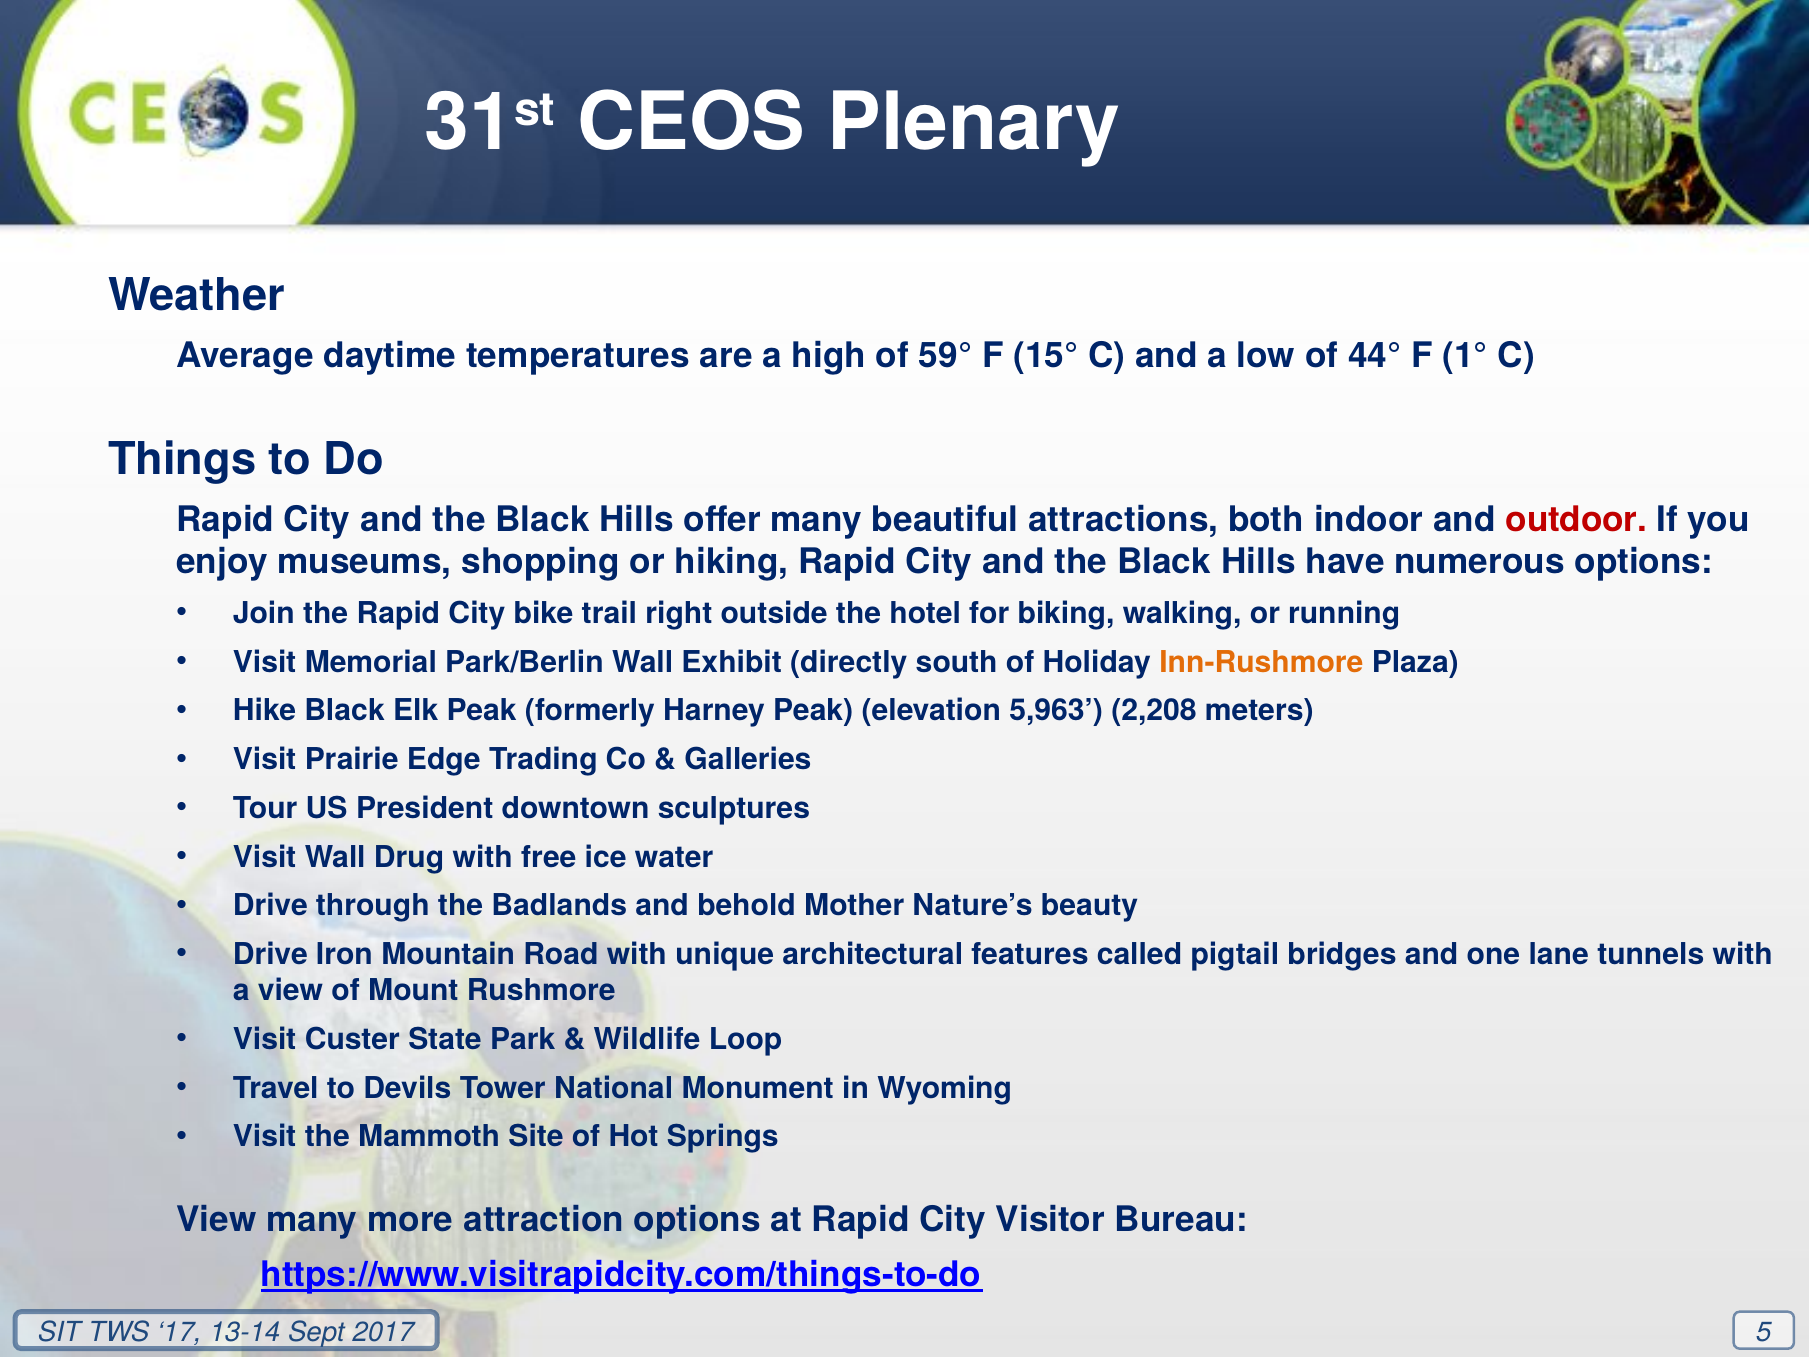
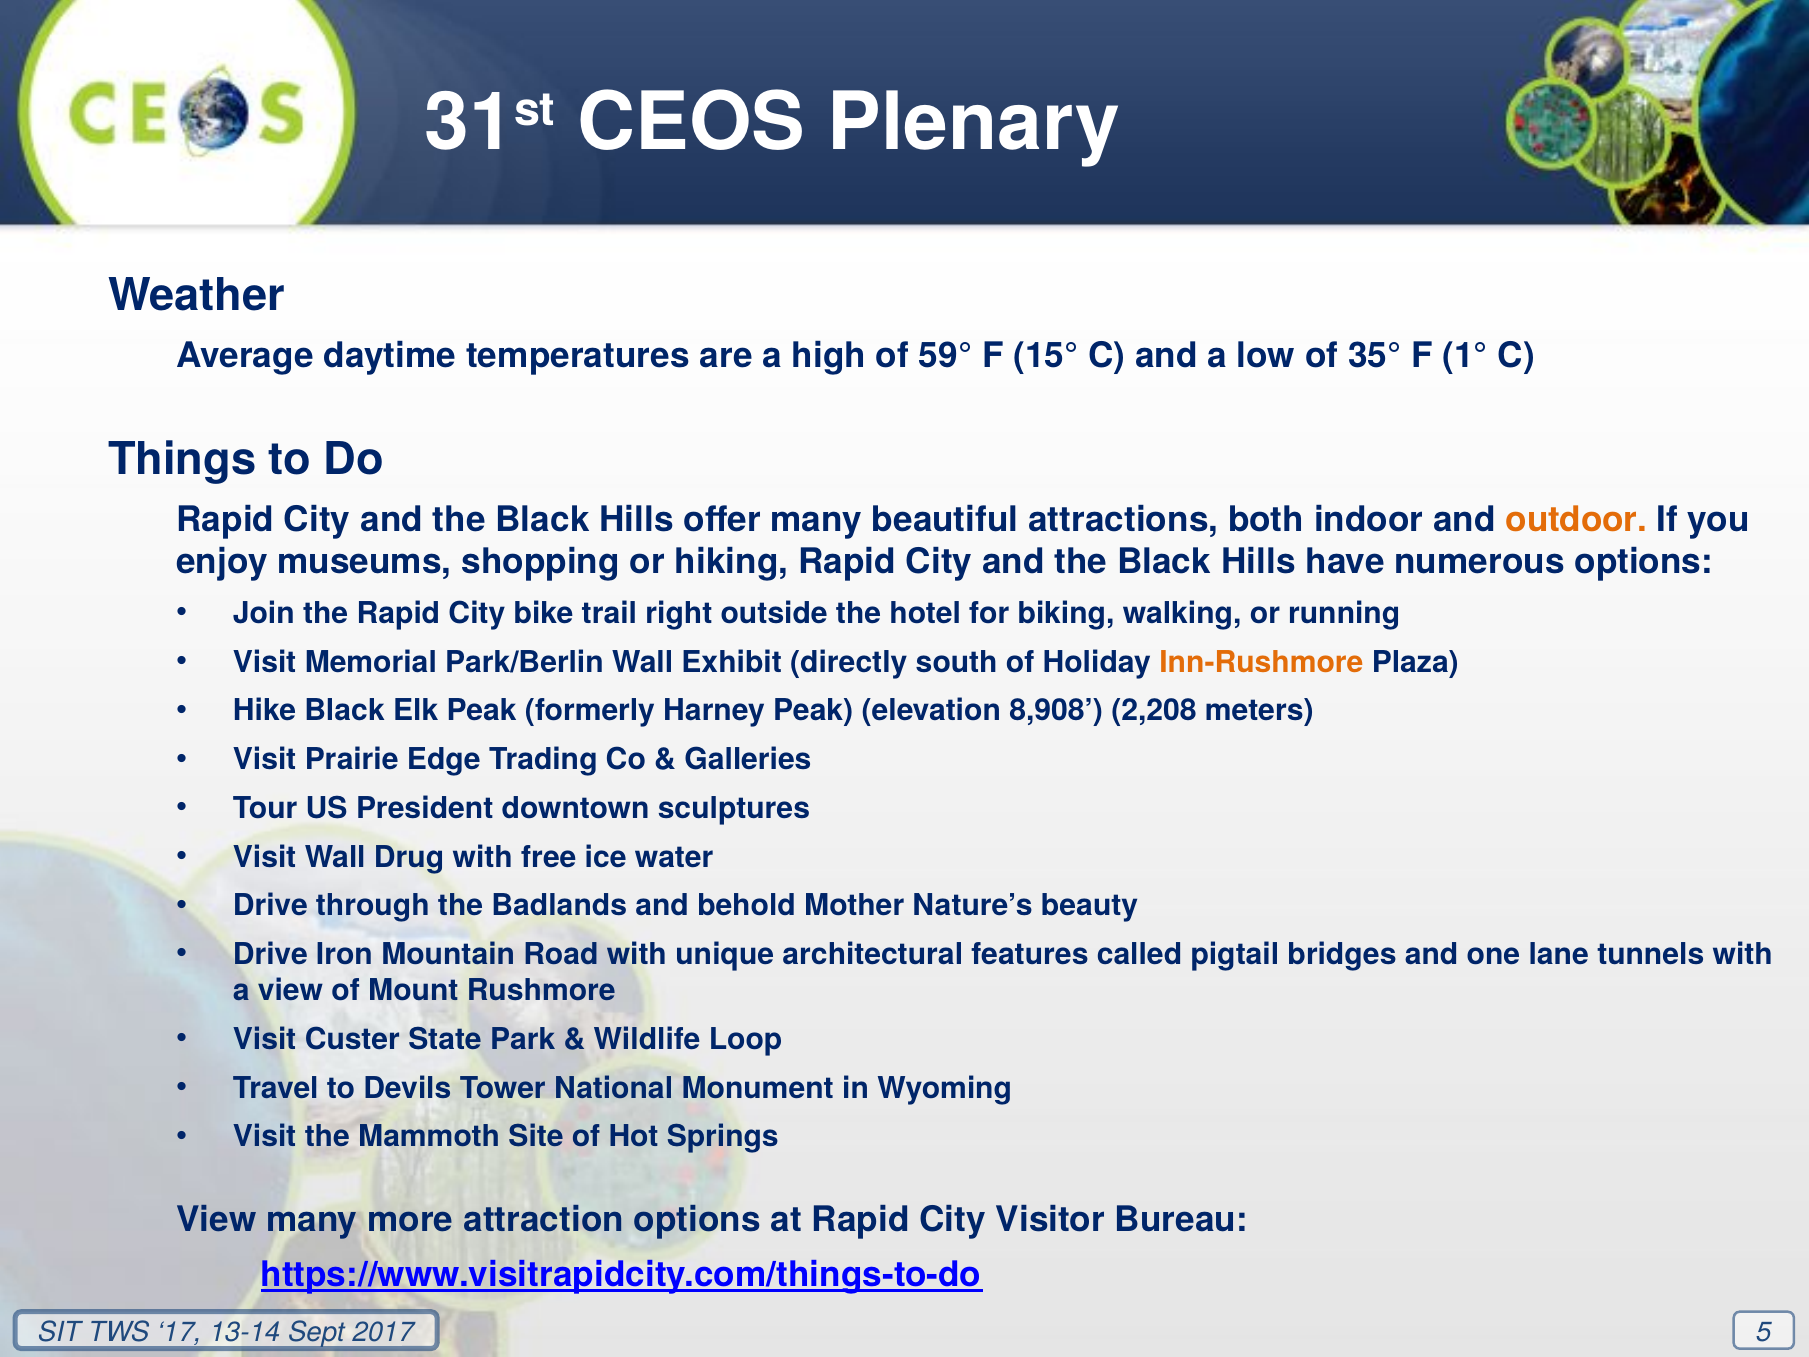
44°: 44° -> 35°
outdoor colour: red -> orange
5,963: 5,963 -> 8,908
